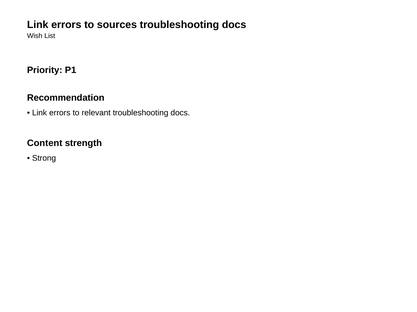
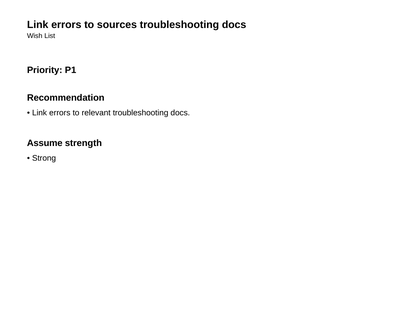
Content: Content -> Assume
